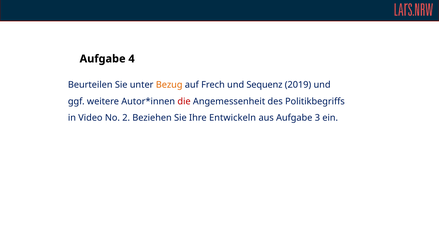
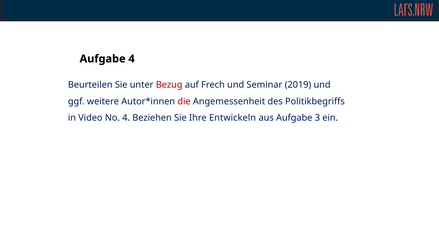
Bezug colour: orange -> red
Sequenz: Sequenz -> Seminar
No 2: 2 -> 4
